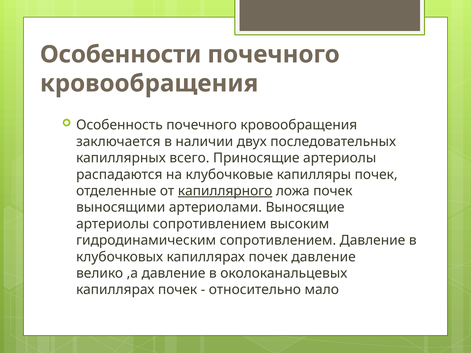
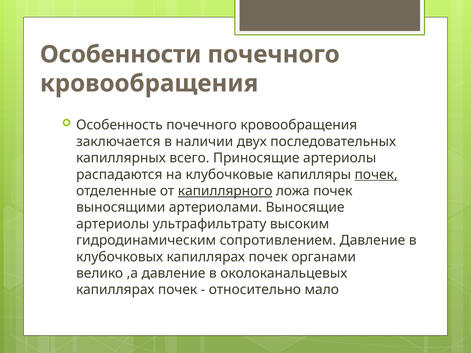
почек at (376, 175) underline: none -> present
артериолы сопротивлением: сопротивлением -> ультрафильтрату
почек давление: давление -> органами
